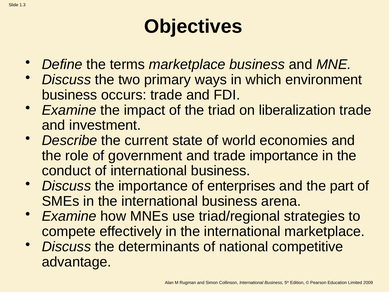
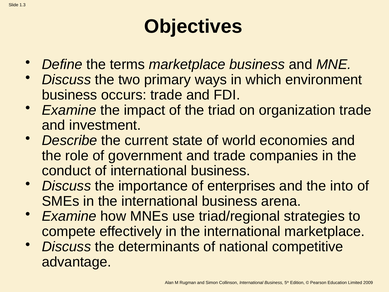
liberalization: liberalization -> organization
trade importance: importance -> companies
part: part -> into
